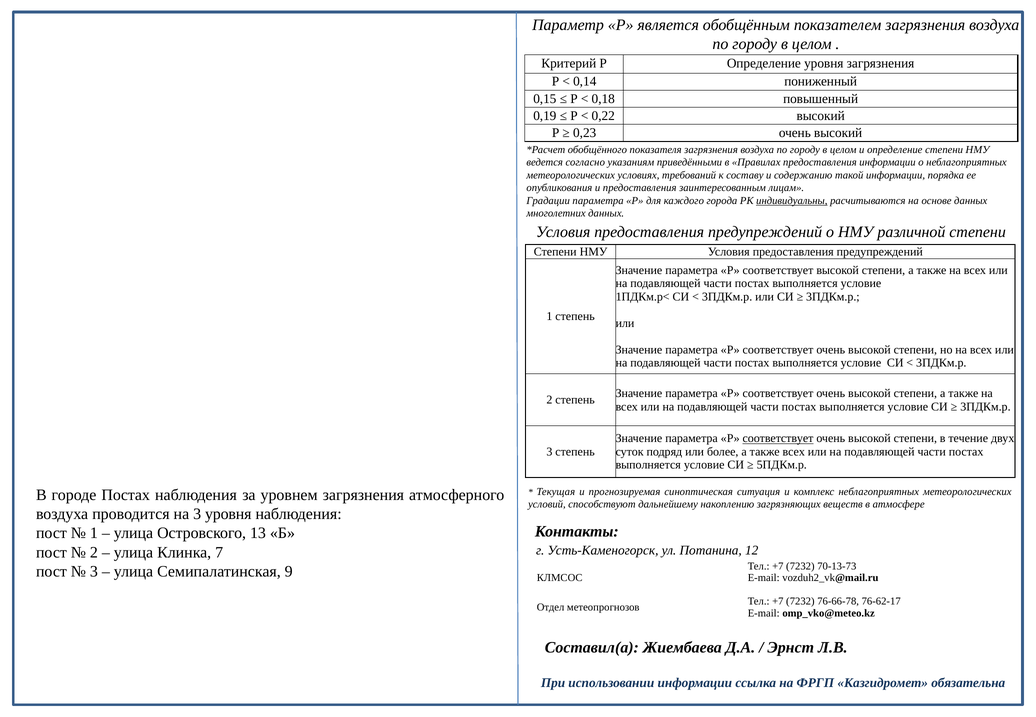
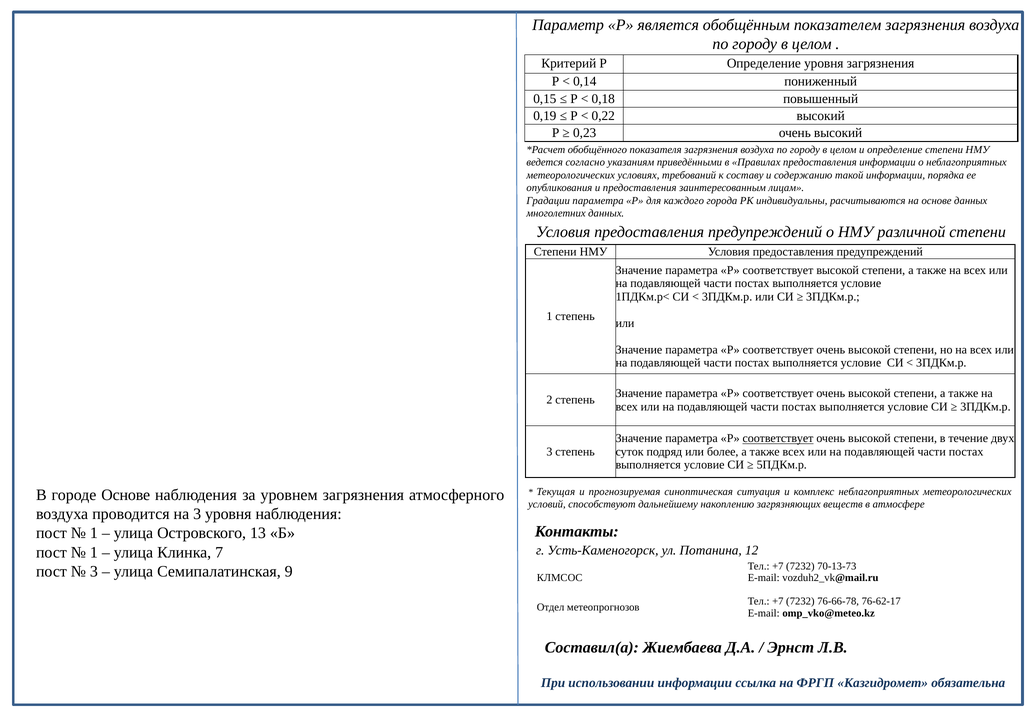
индивидуальны underline: present -> none
городе Постах: Постах -> Основе
2 at (94, 552): 2 -> 1
